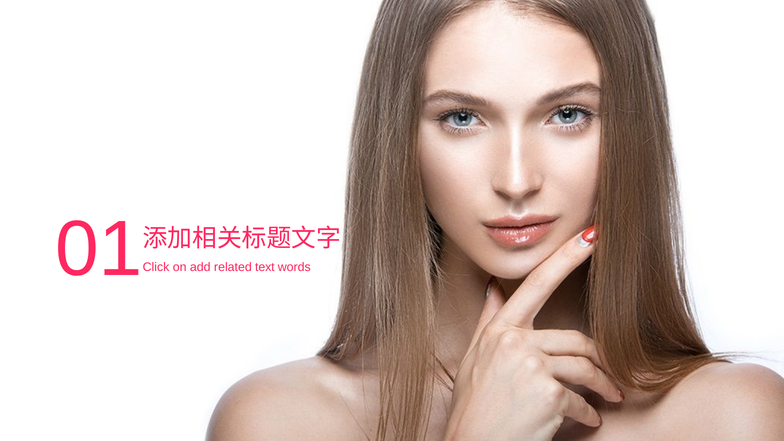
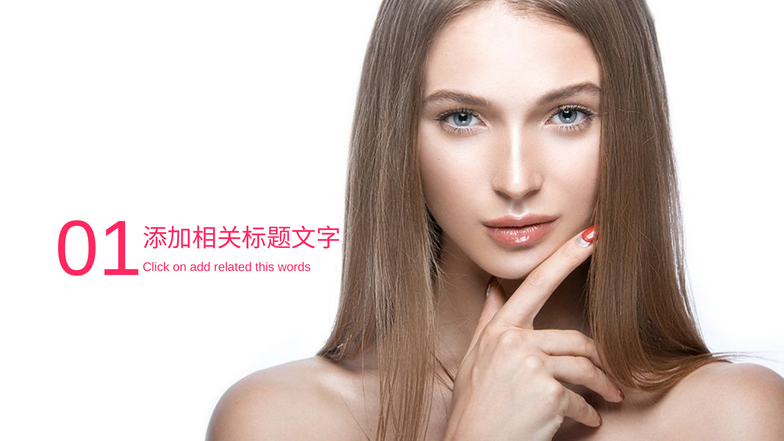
text: text -> this
